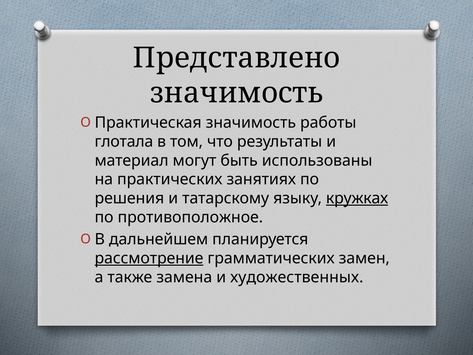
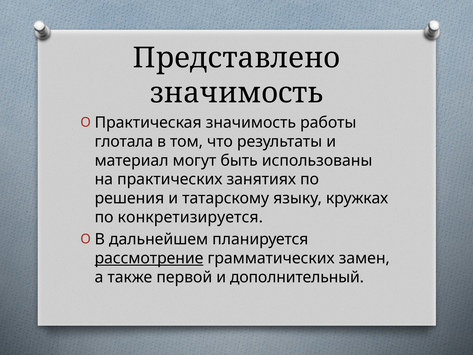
кружках underline: present -> none
противоположное: противоположное -> конкретизируется
замена: замена -> первой
художественных: художественных -> дополнительный
